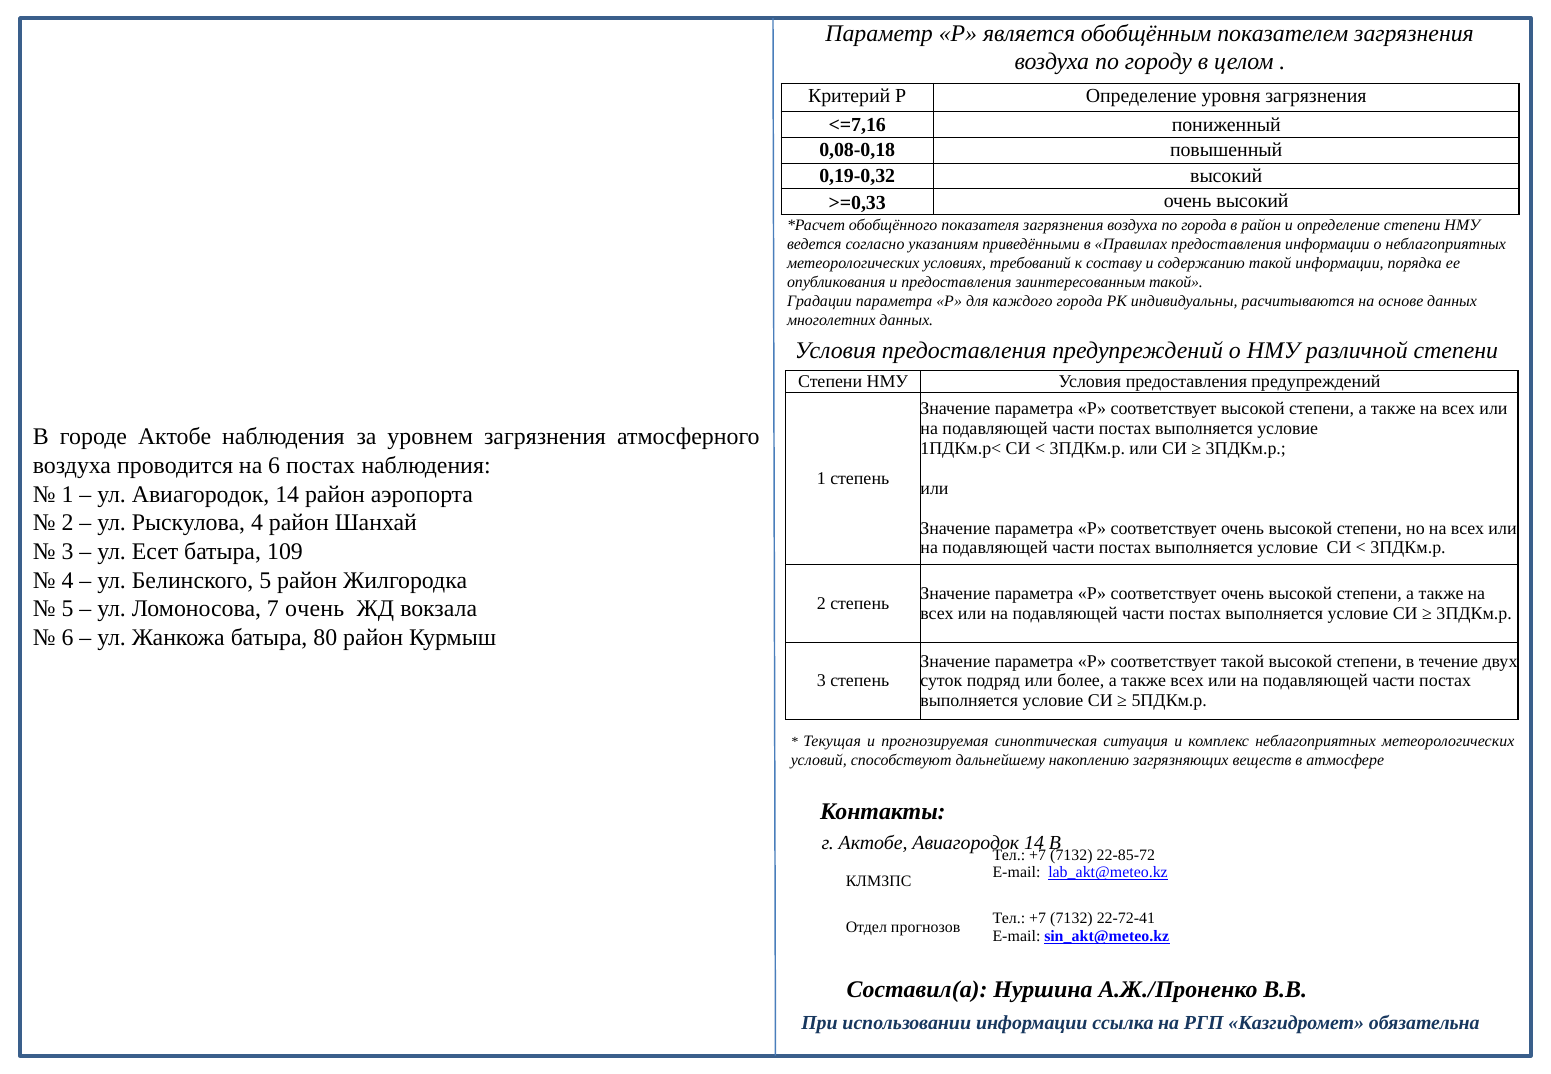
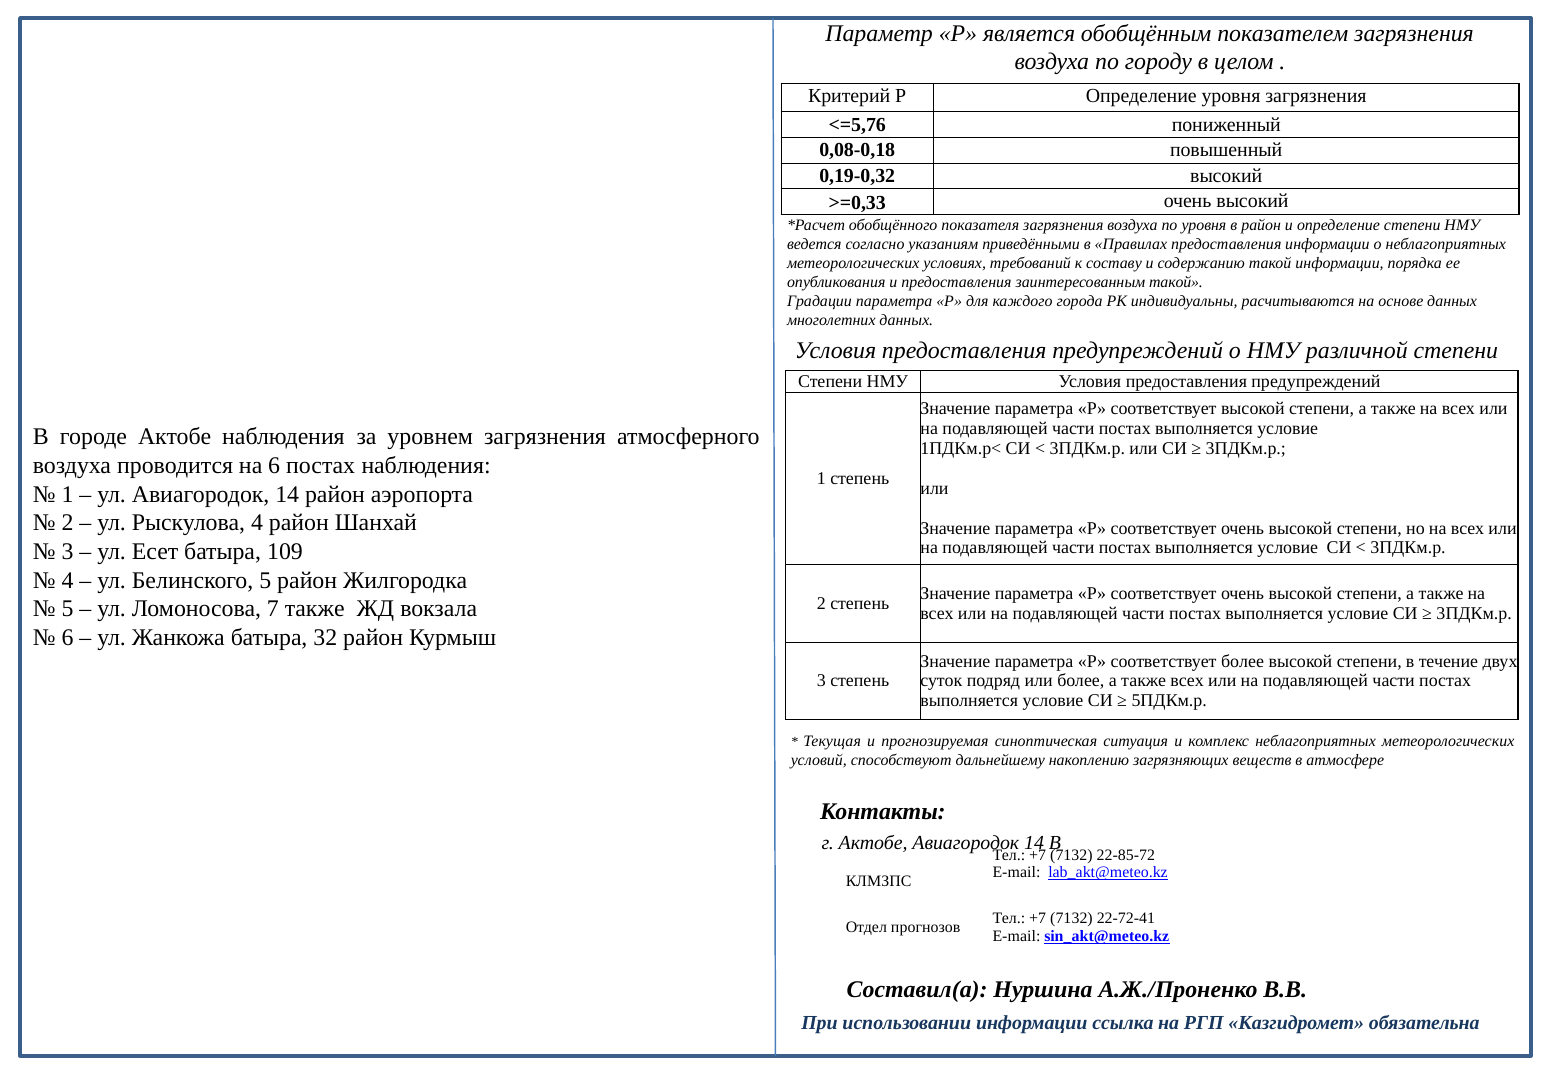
<=7,16: <=7,16 -> <=5,76
по города: города -> уровня
7 очень: очень -> также
80: 80 -> 32
соответствует такой: такой -> более
